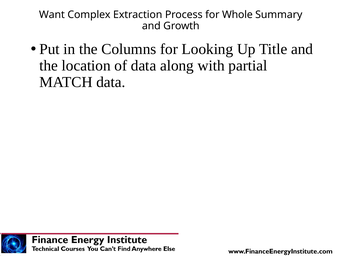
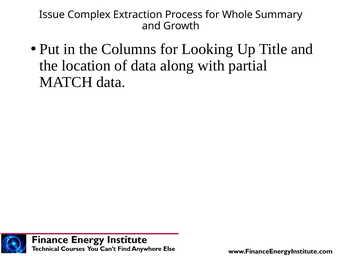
Want: Want -> Issue
